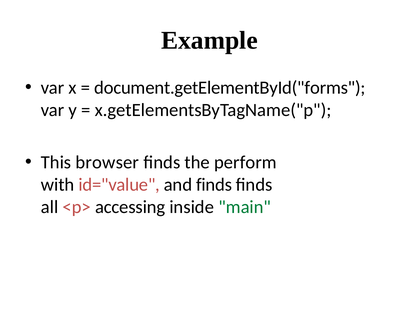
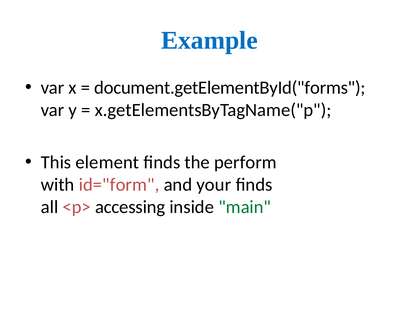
Example colour: black -> blue
browser: browser -> element
id="value: id="value -> id="form
and finds: finds -> your
